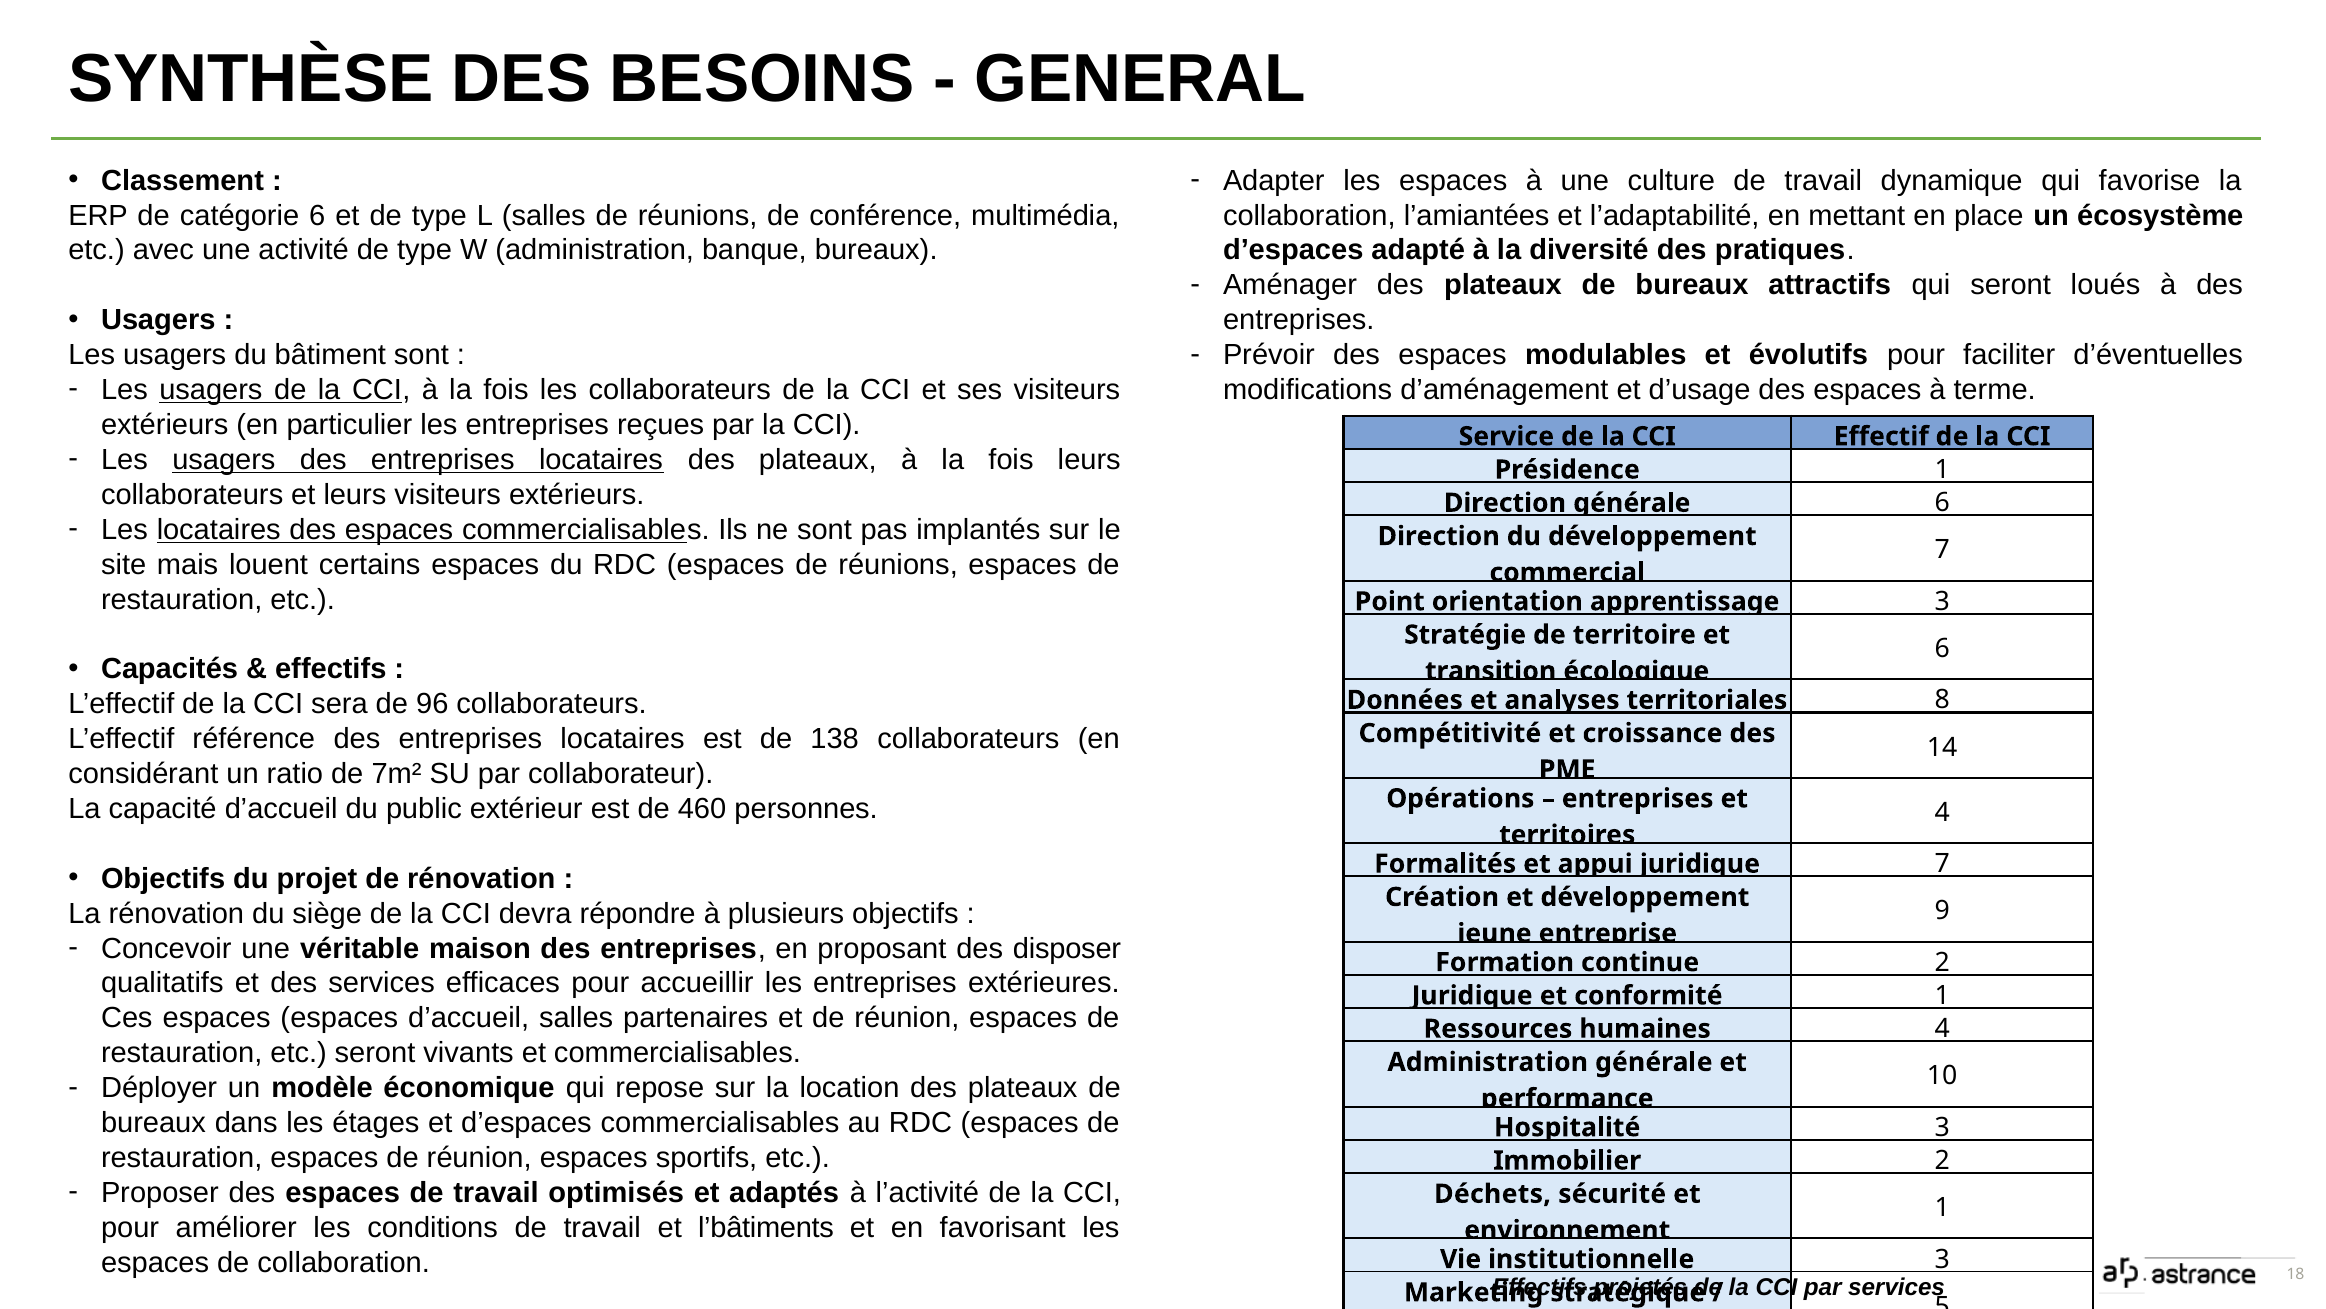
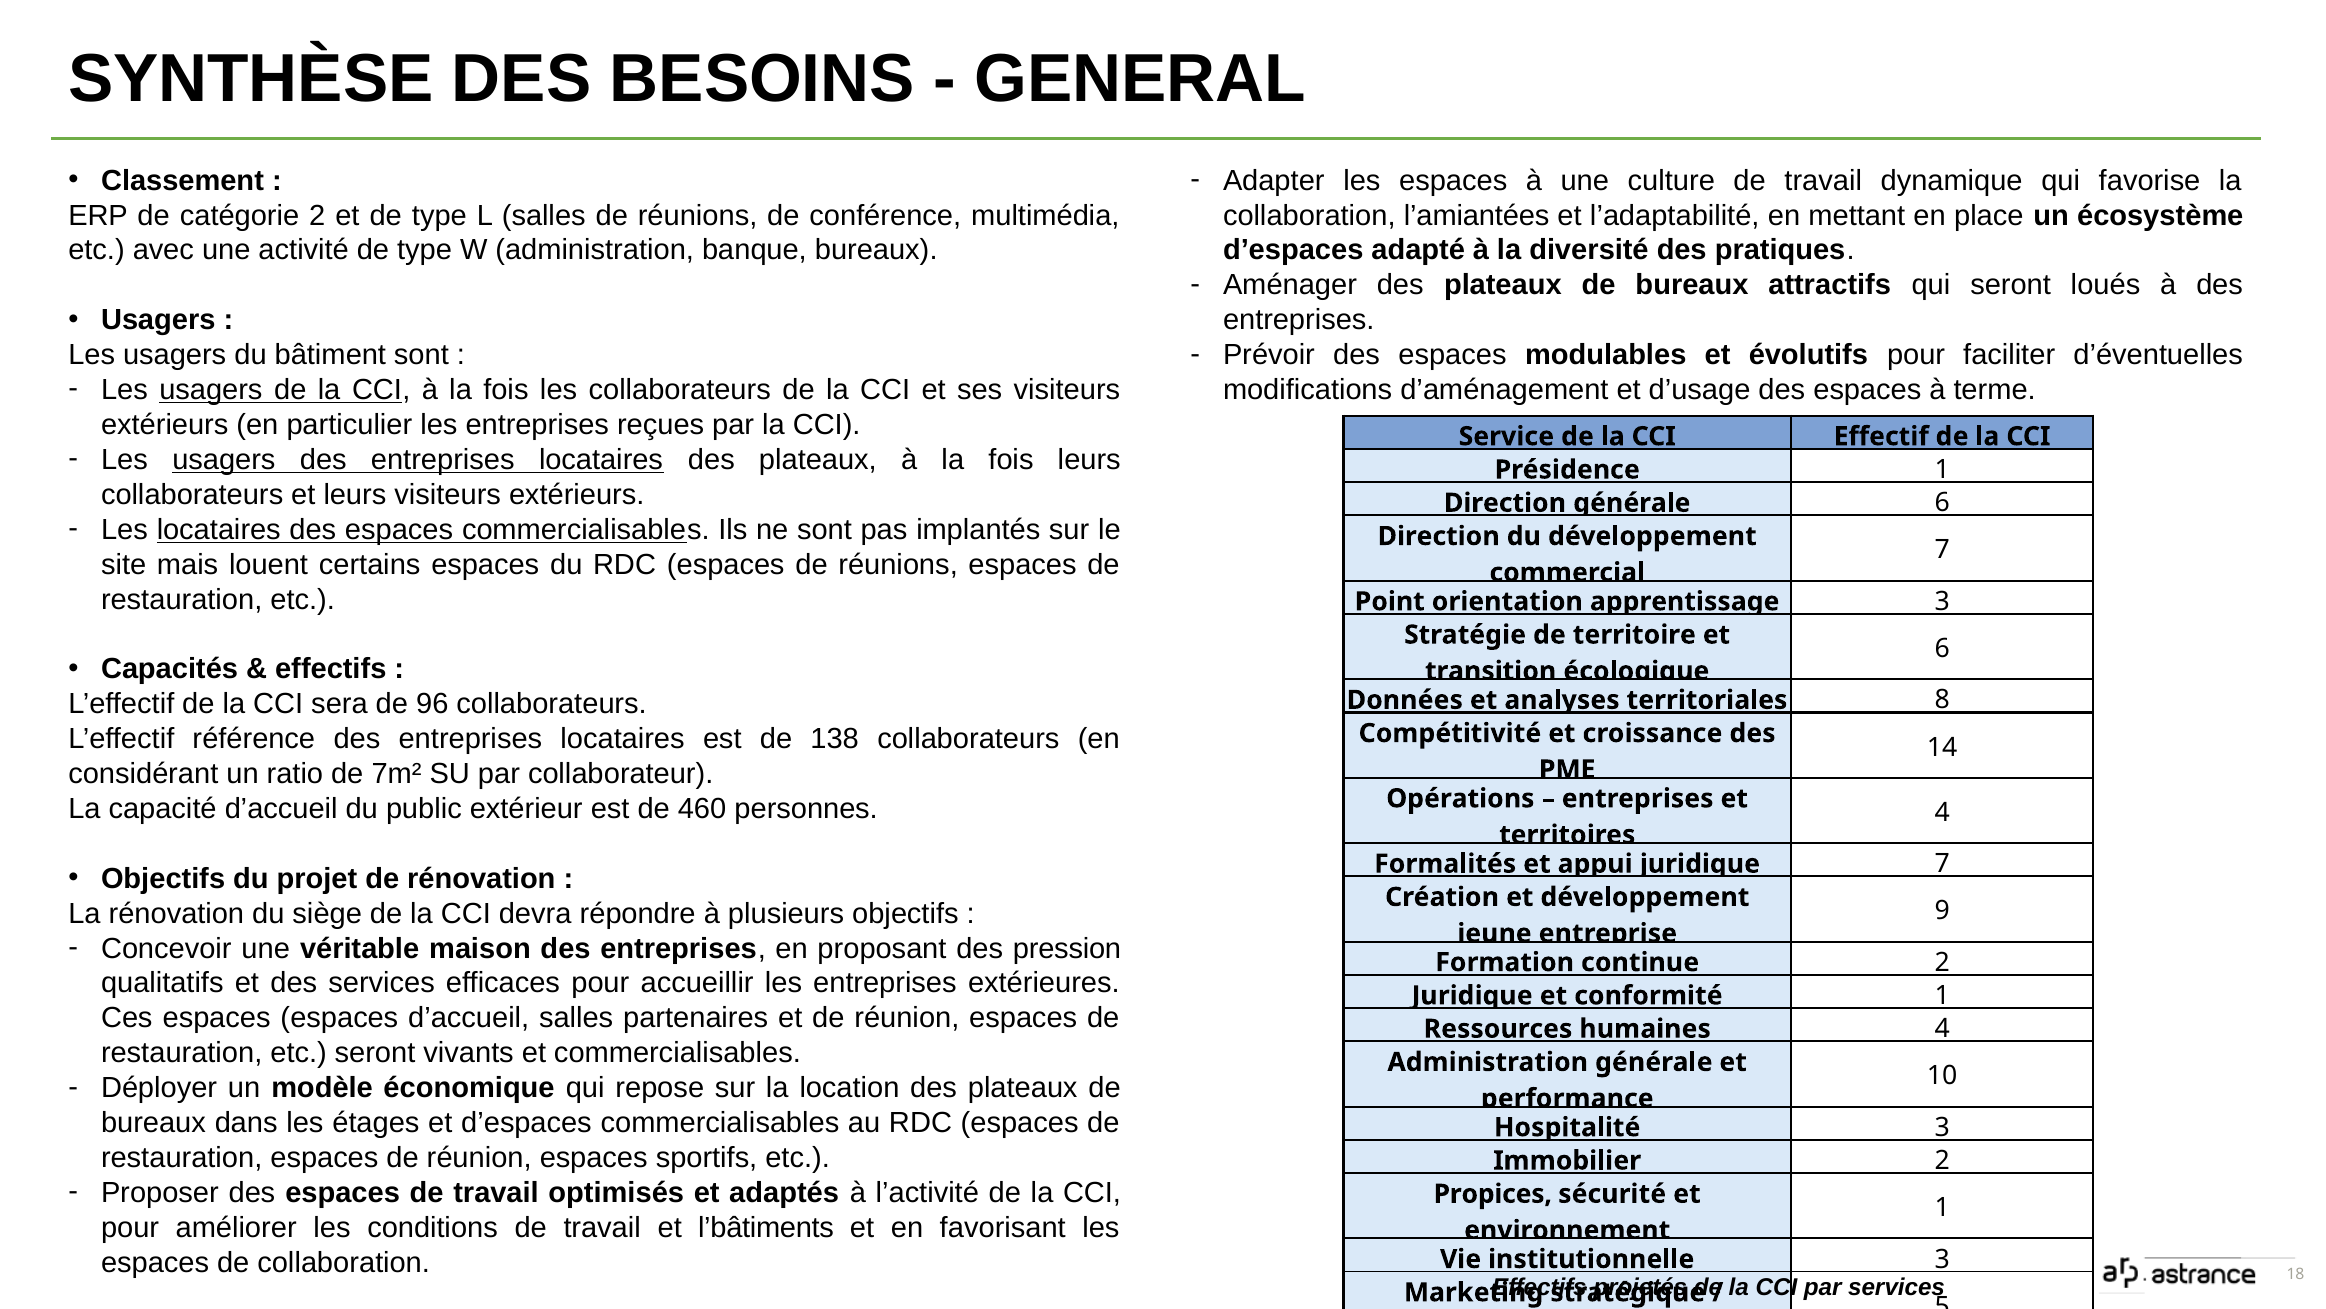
catégorie 6: 6 -> 2
disposer: disposer -> pression
Déchets: Déchets -> Propices
